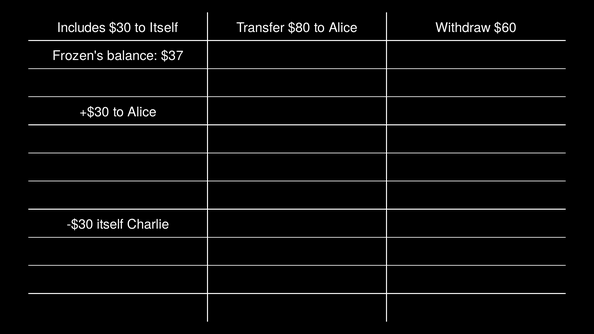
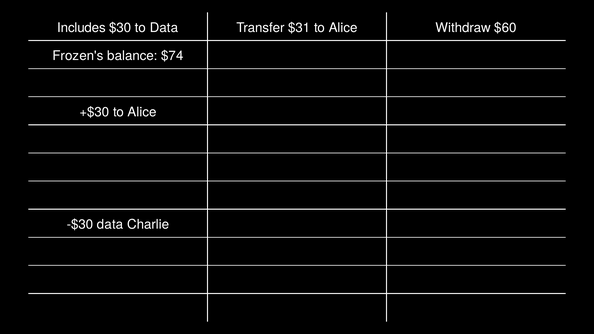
to Itself: Itself -> Data
$80: $80 -> $31
$37: $37 -> $74
-$30 itself: itself -> data
